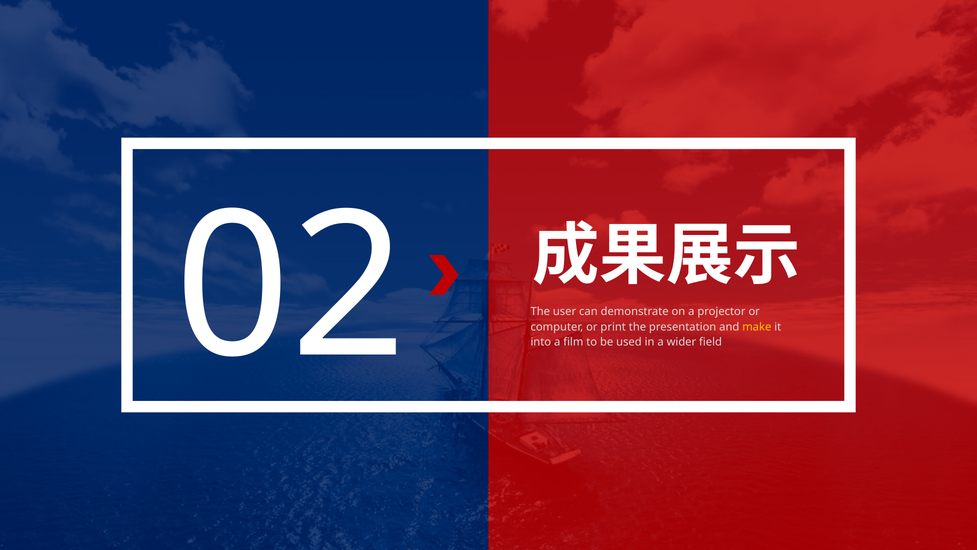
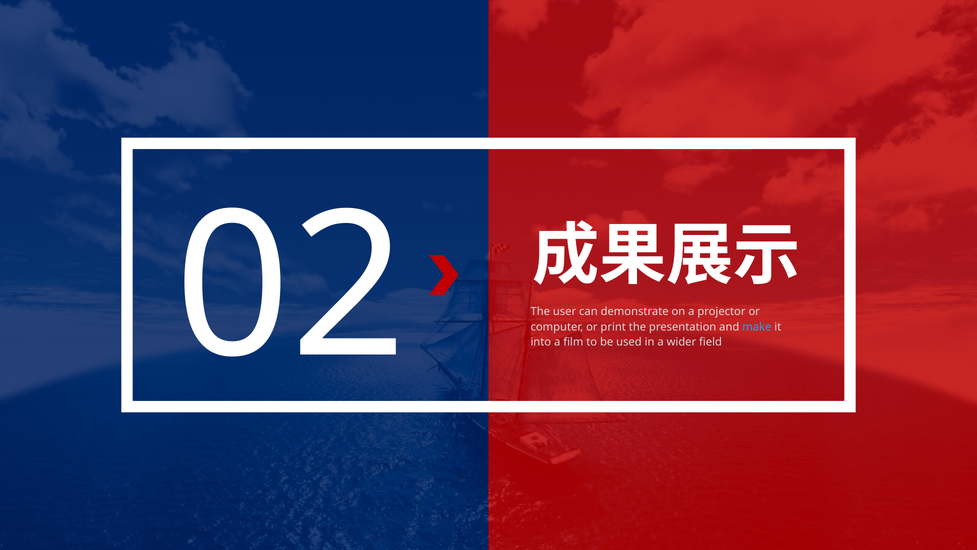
make colour: yellow -> light blue
